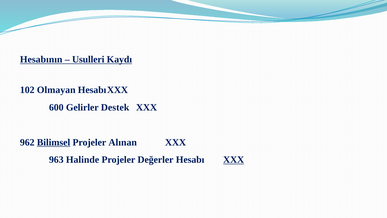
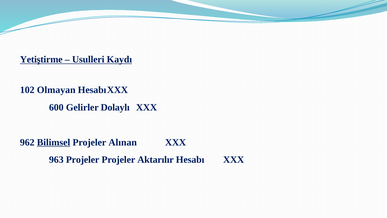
Hesabının: Hesabının -> Yetiştirme
Destek: Destek -> Dolaylı
963 Halinde: Halinde -> Projeler
Değerler: Değerler -> Aktarılır
XXX at (234, 160) underline: present -> none
